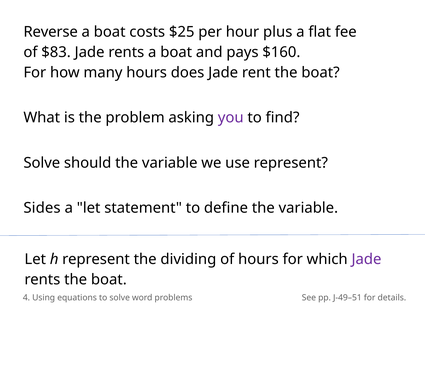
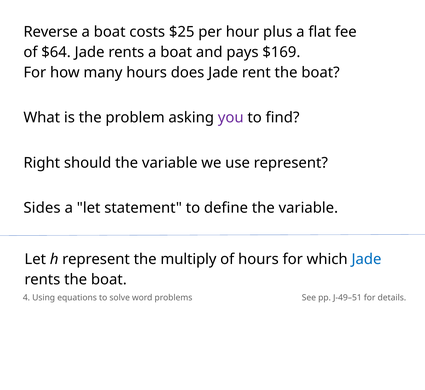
$83: $83 -> $64
$160: $160 -> $169
Solve at (42, 163): Solve -> Right
dividing: dividing -> multiply
Jade at (366, 259) colour: purple -> blue
